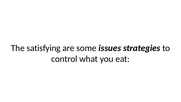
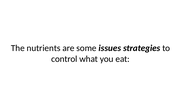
satisfying: satisfying -> nutrients
